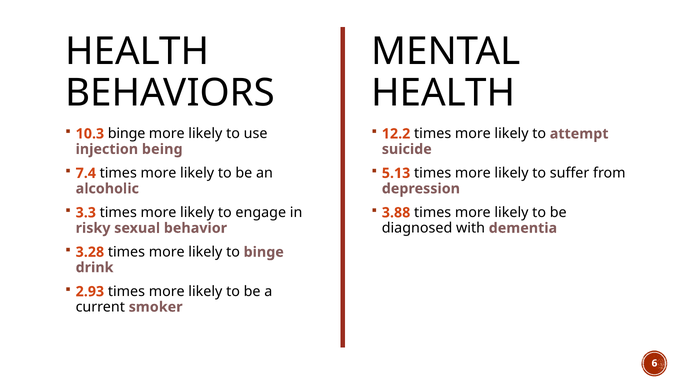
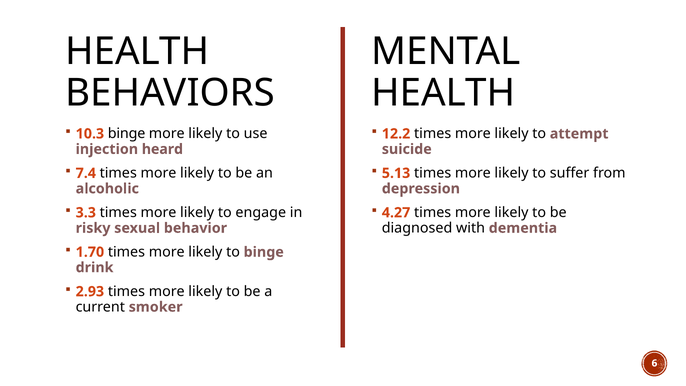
being: being -> heard
3.88: 3.88 -> 4.27
3.28: 3.28 -> 1.70
